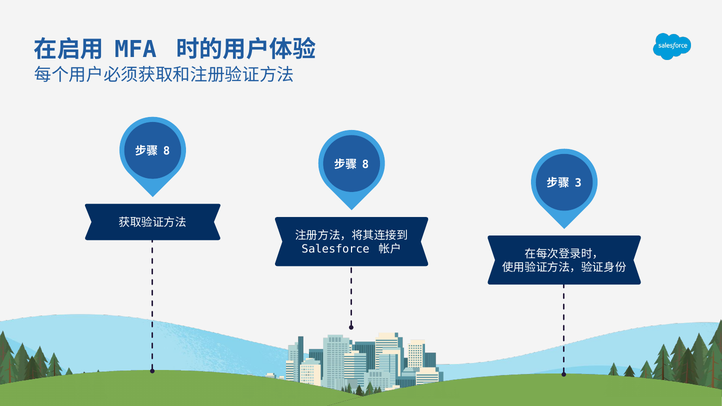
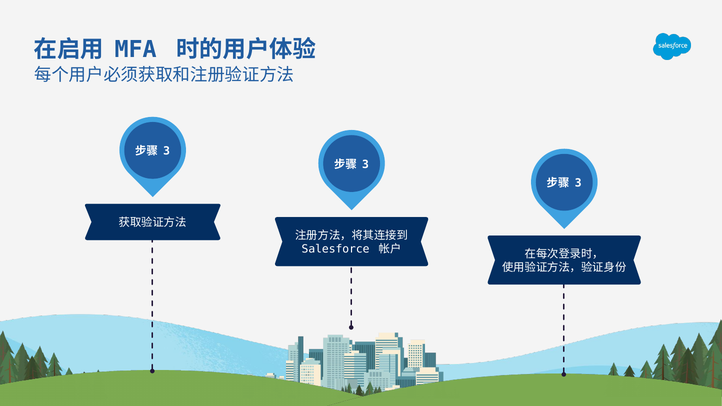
8 at (167, 151): 8 -> 3
8 at (365, 164): 8 -> 3
